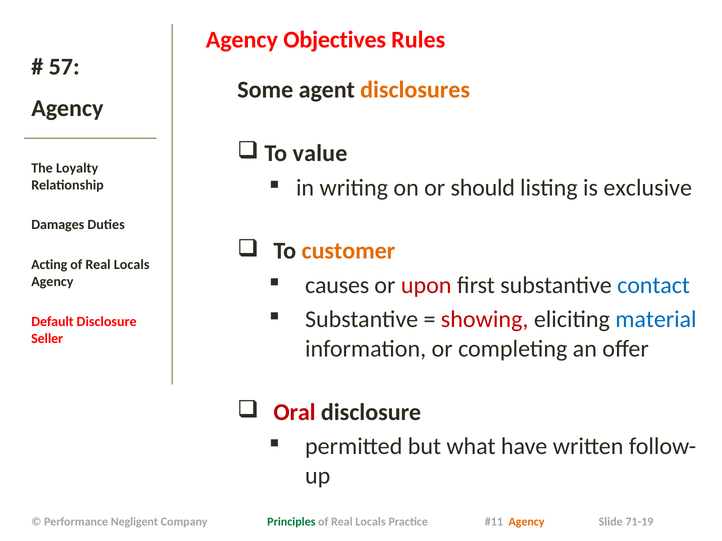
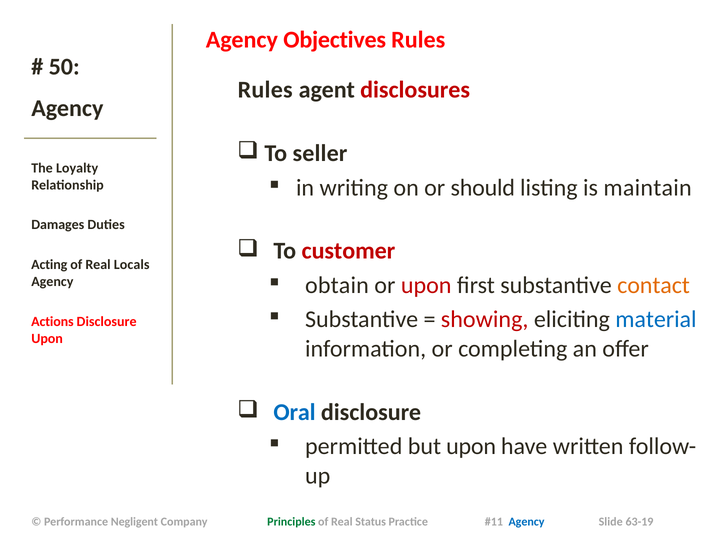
57: 57 -> 50
Some at (265, 90): Some -> Rules
disclosures colour: orange -> red
value: value -> seller
exclusive: exclusive -> maintain
customer colour: orange -> red
causes: causes -> obtain
contact colour: blue -> orange
Default: Default -> Actions
Seller at (47, 339): Seller -> Upon
Oral colour: red -> blue
but what: what -> upon
Locals at (371, 522): Locals -> Status
Agency at (526, 522) colour: orange -> blue
71-19: 71-19 -> 63-19
